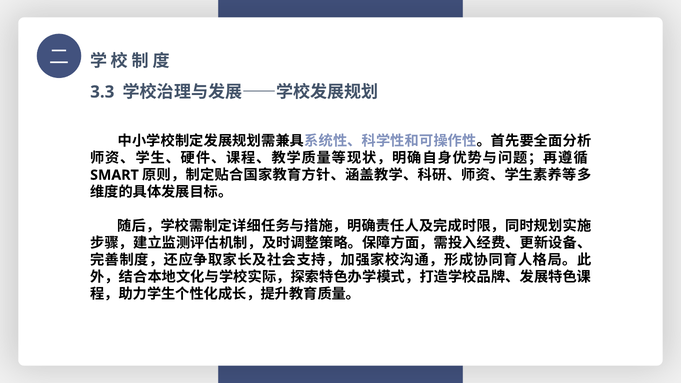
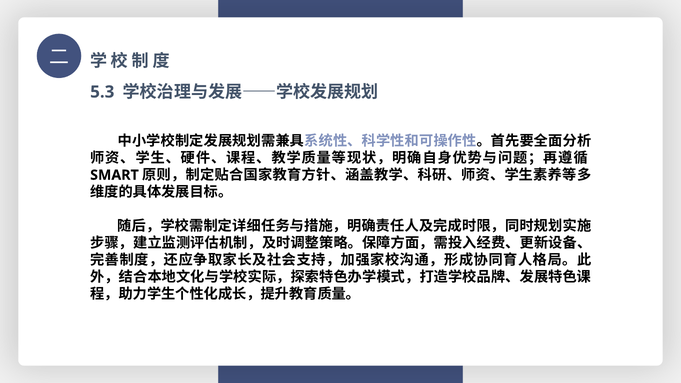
3.3: 3.3 -> 5.3
